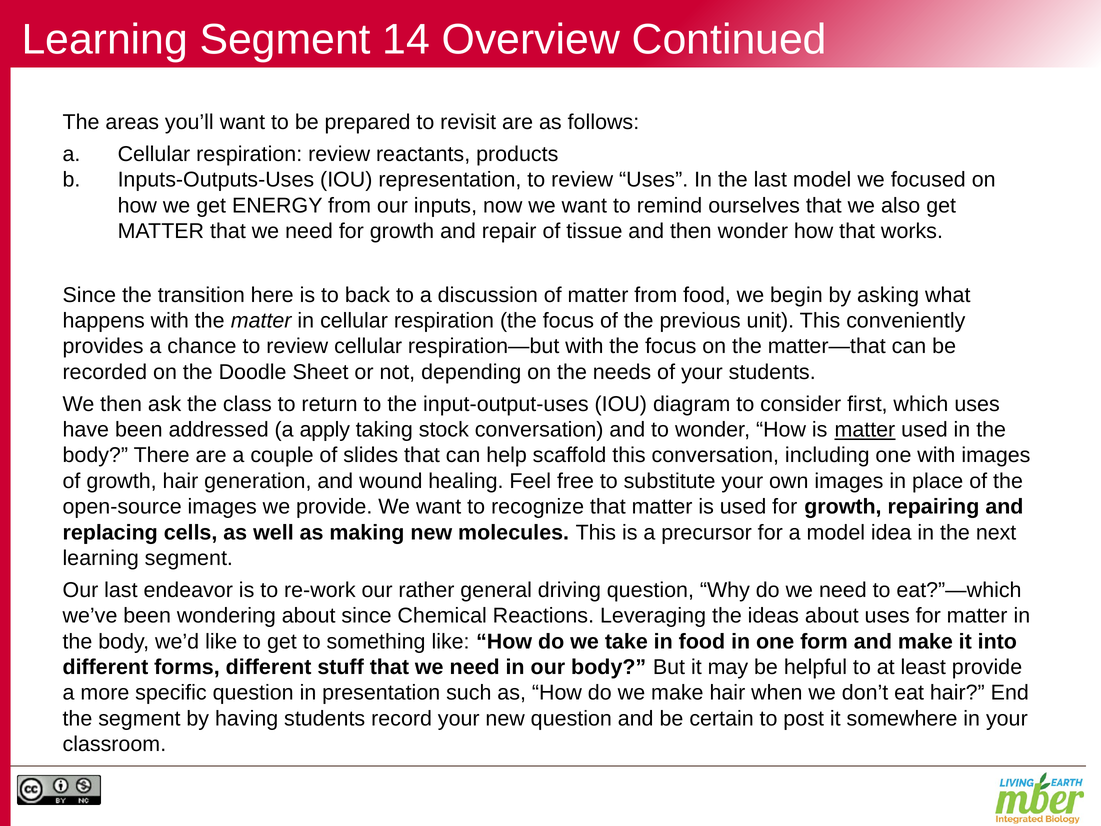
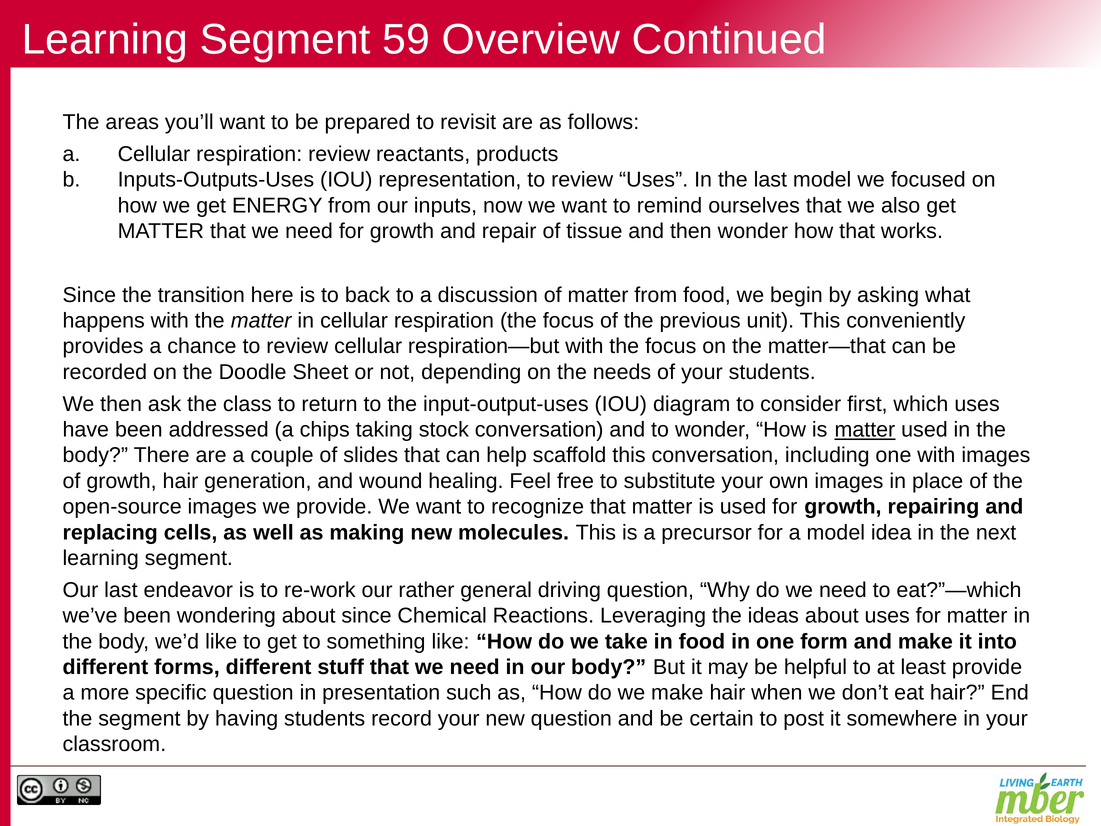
14: 14 -> 59
apply: apply -> chips
